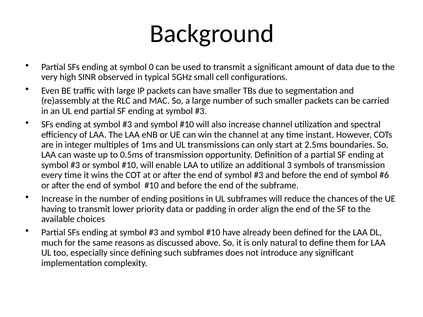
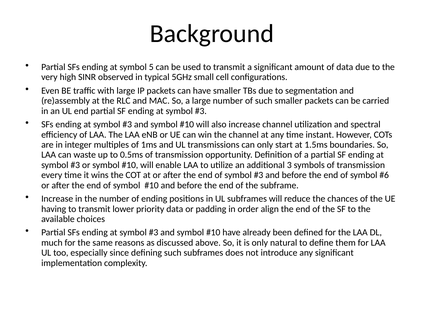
0: 0 -> 5
2.5ms: 2.5ms -> 1.5ms
